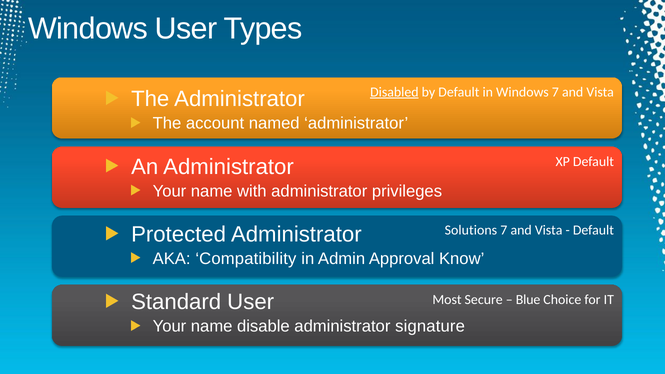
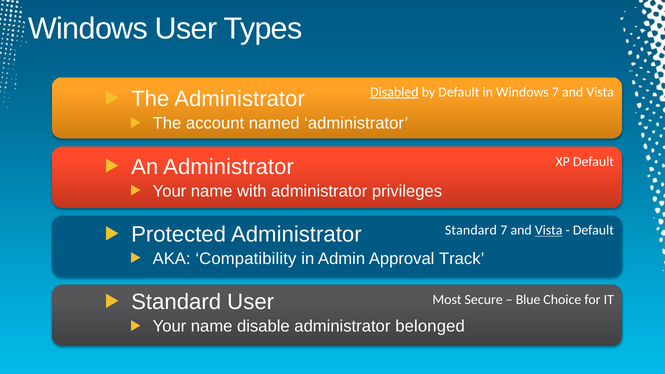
Solutions at (471, 230): Solutions -> Standard
Vista at (549, 230) underline: none -> present
Know: Know -> Track
signature: signature -> belonged
